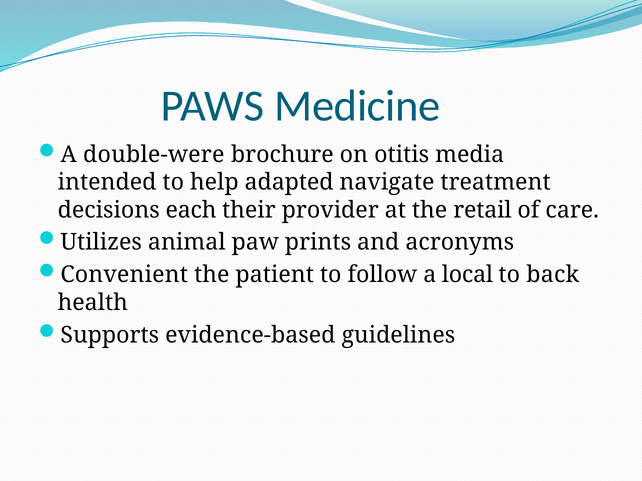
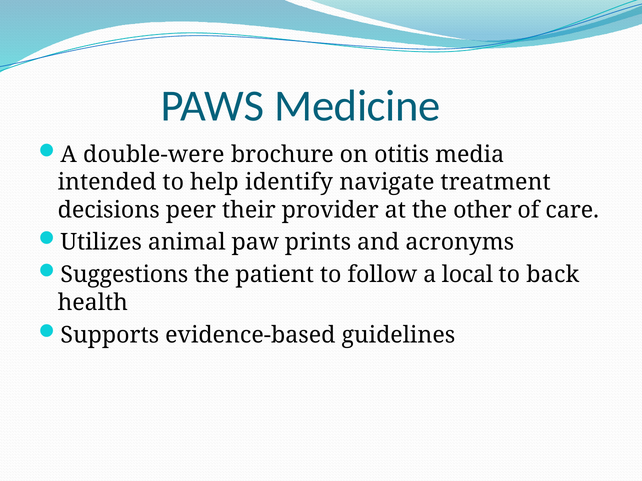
adapted: adapted -> identify
each: each -> peer
retail: retail -> other
Convenient: Convenient -> Suggestions
